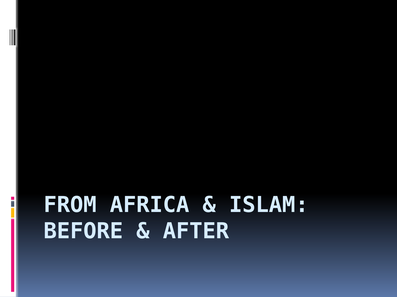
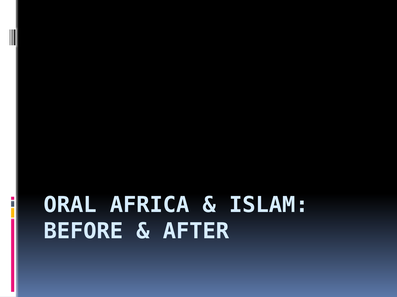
FROM: FROM -> ORAL
